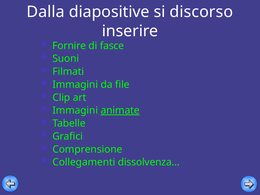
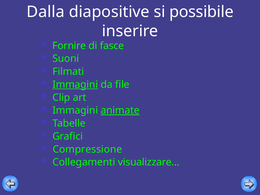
discorso: discorso -> possibile
Immagini at (75, 85) underline: none -> present
Comprensione: Comprensione -> Compressione
dissolvenza…: dissolvenza… -> visualizzare…
